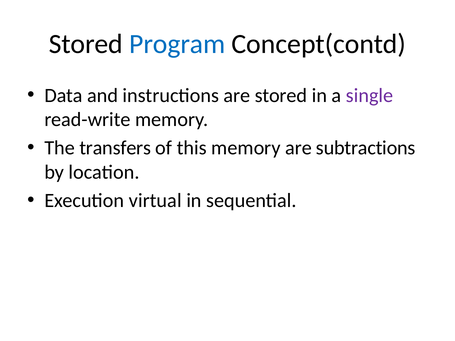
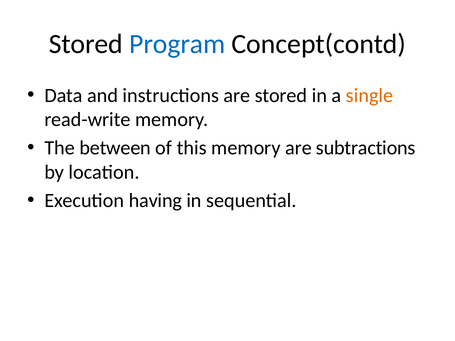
single colour: purple -> orange
transfers: transfers -> between
virtual: virtual -> having
